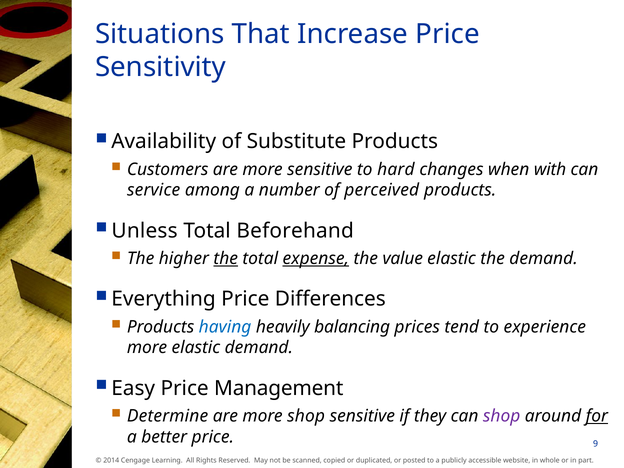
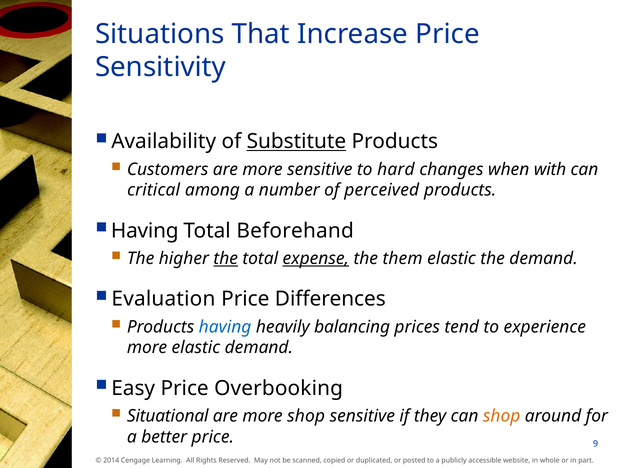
Substitute underline: none -> present
service: service -> critical
Unless at (145, 231): Unless -> Having
value: value -> them
Everything: Everything -> Evaluation
Management: Management -> Overbooking
Determine: Determine -> Situational
shop at (502, 416) colour: purple -> orange
for underline: present -> none
